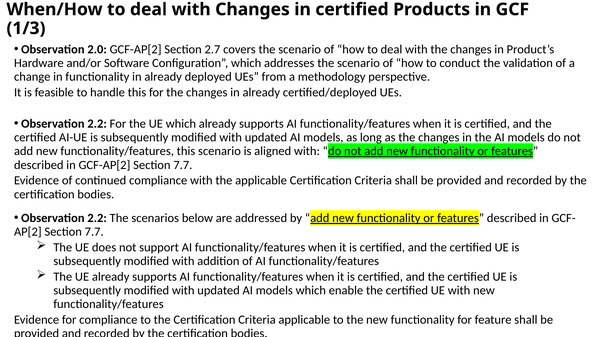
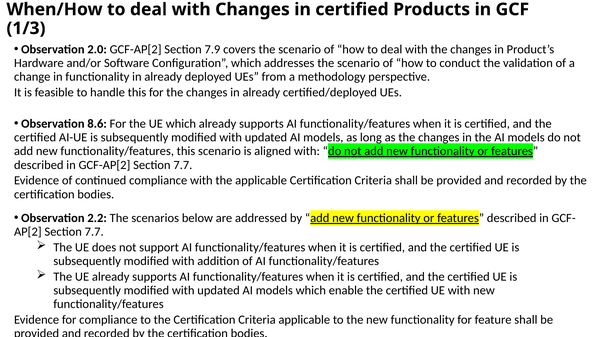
2.7: 2.7 -> 7.9
2.2 at (97, 124): 2.2 -> 8.6
